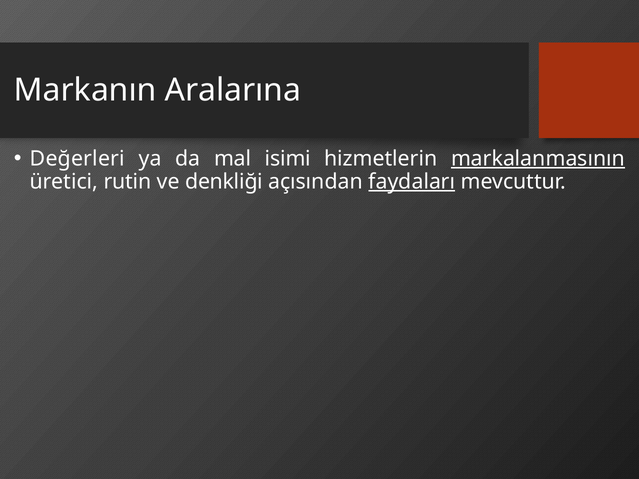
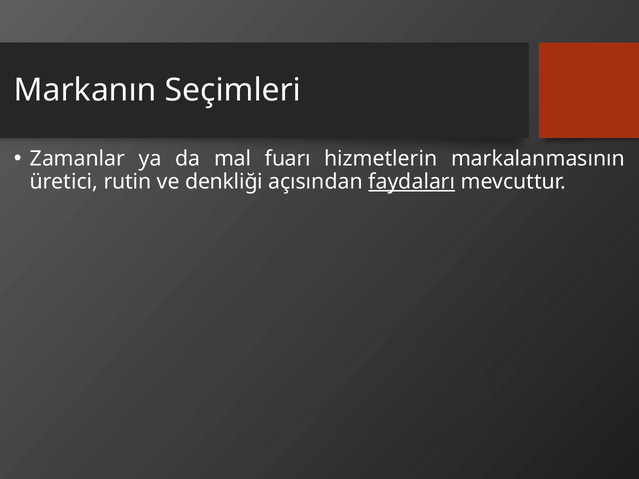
Aralarına: Aralarına -> Seçimleri
Değerleri: Değerleri -> Zamanlar
isimi: isimi -> fuarı
markalanmasının underline: present -> none
